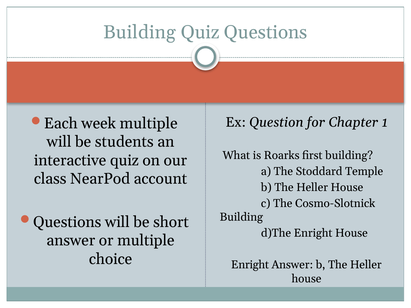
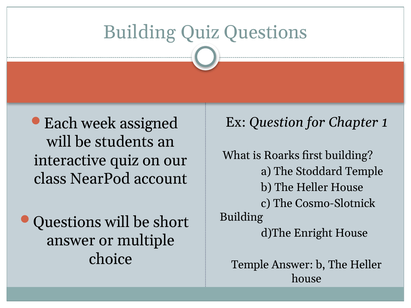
week multiple: multiple -> assigned
Enright at (250, 265): Enright -> Temple
